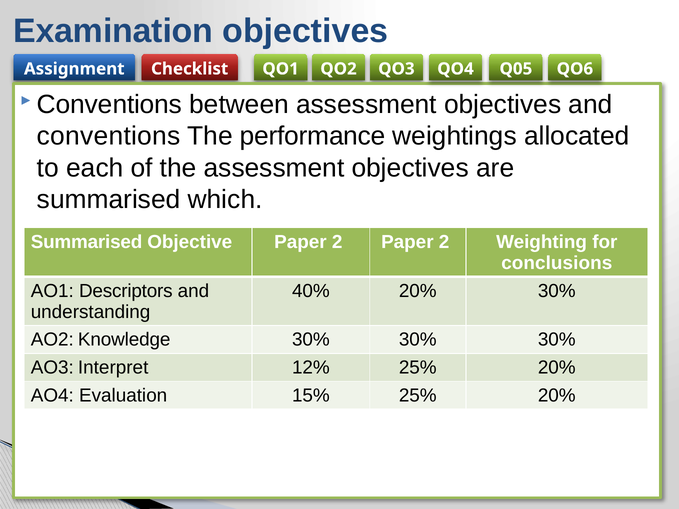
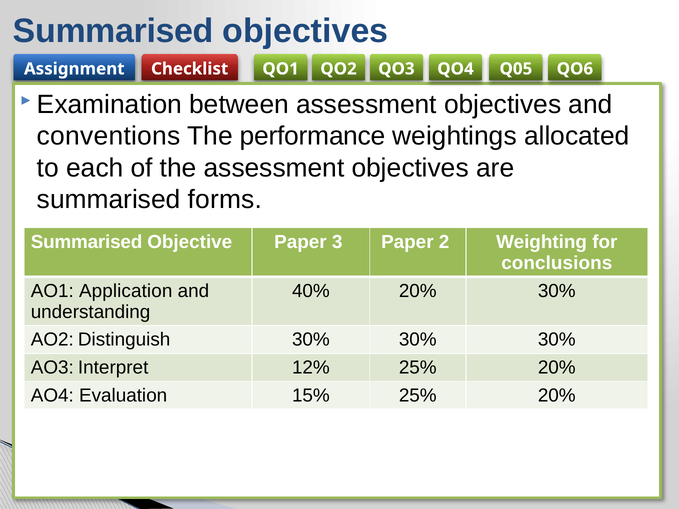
Examination at (113, 31): Examination -> Summarised
Conventions at (110, 105): Conventions -> Examination
which: which -> forms
Objective Paper 2: 2 -> 3
Descriptors: Descriptors -> Application
Knowledge: Knowledge -> Distinguish
